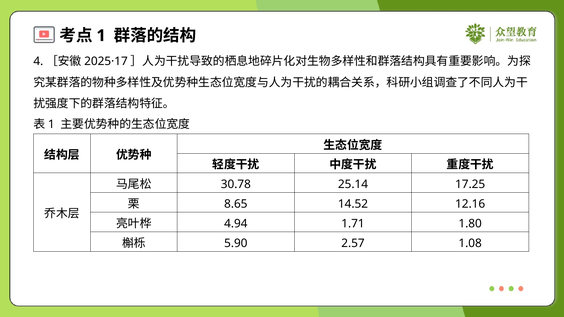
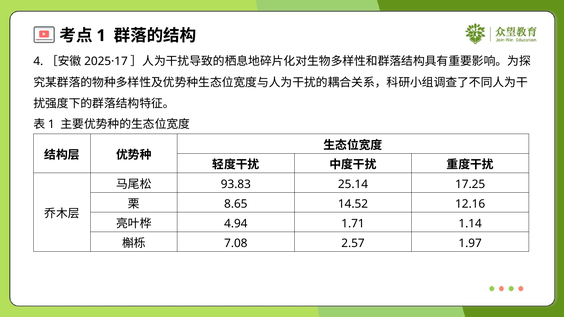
30.78: 30.78 -> 93.83
1.80: 1.80 -> 1.14
5.90: 5.90 -> 7.08
1.08: 1.08 -> 1.97
